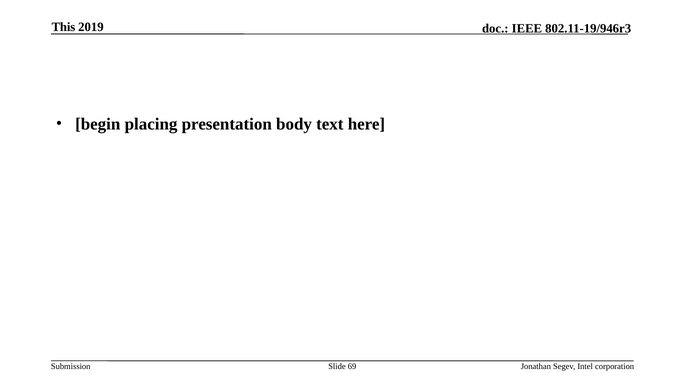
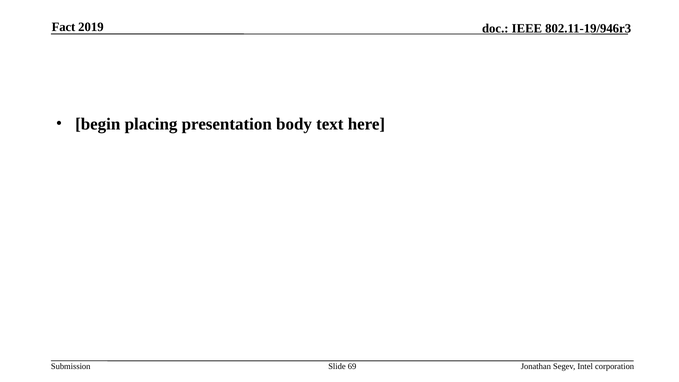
This: This -> Fact
